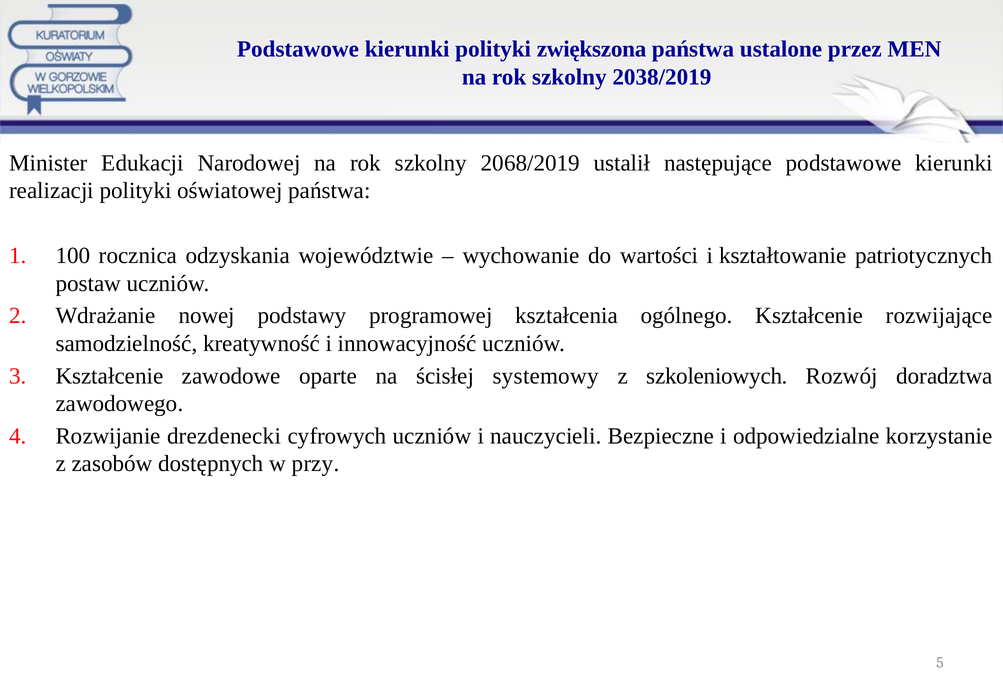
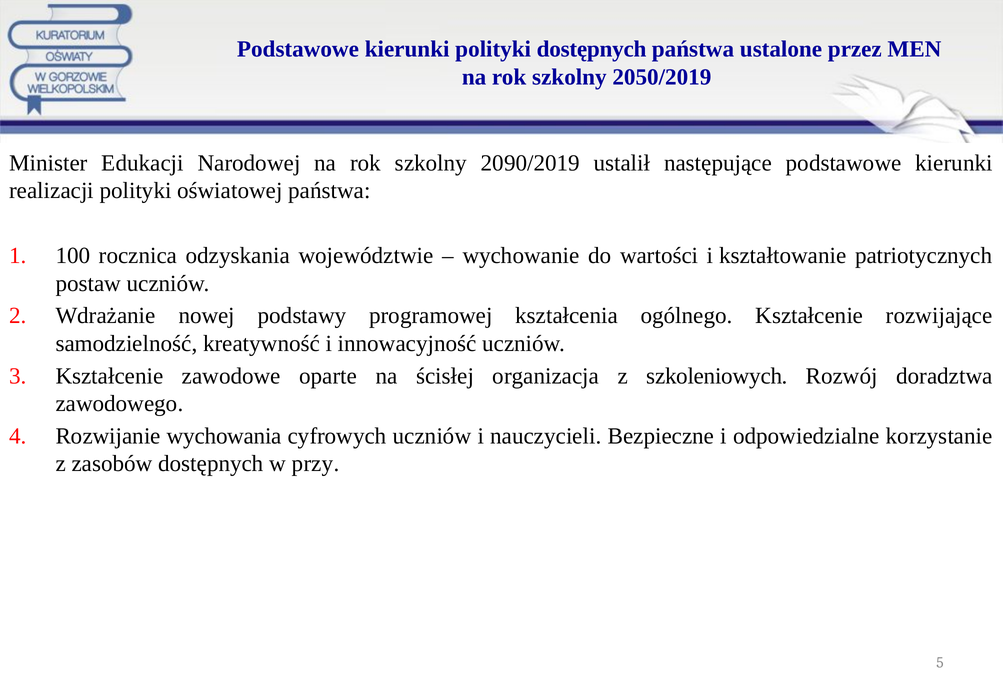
polityki zwiększona: zwiększona -> dostępnych
2038/2019: 2038/2019 -> 2050/2019
2068/2019: 2068/2019 -> 2090/2019
systemowy: systemowy -> organizacja
drezdenecki: drezdenecki -> wychowania
